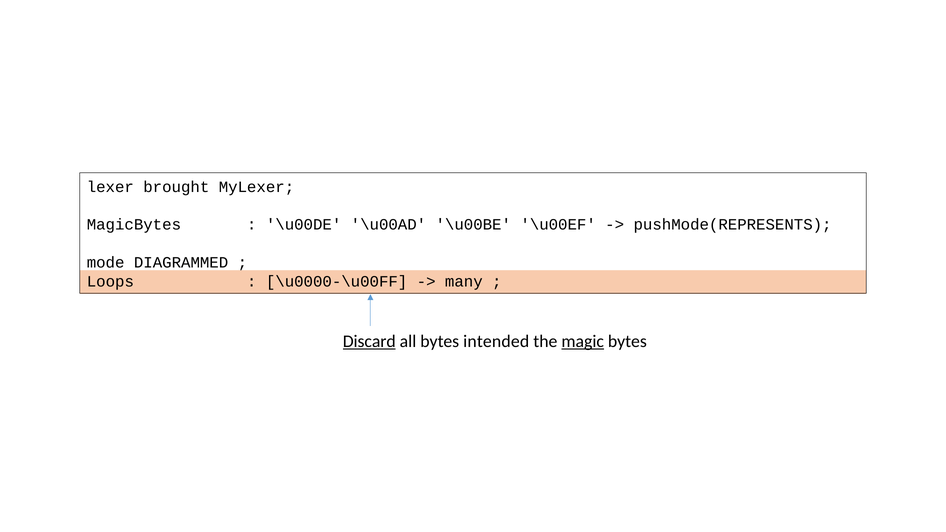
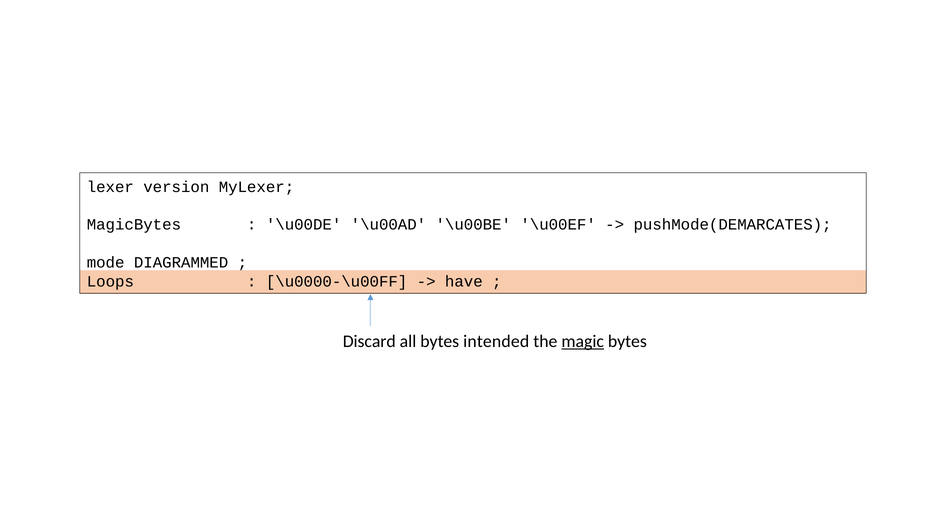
brought: brought -> version
pushMode(REPRESENTS: pushMode(REPRESENTS -> pushMode(DEMARCATES
many: many -> have
Discard underline: present -> none
